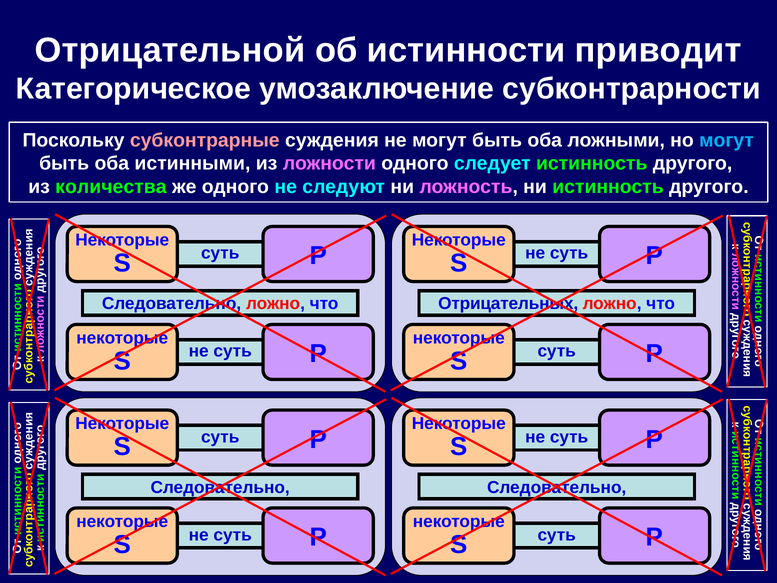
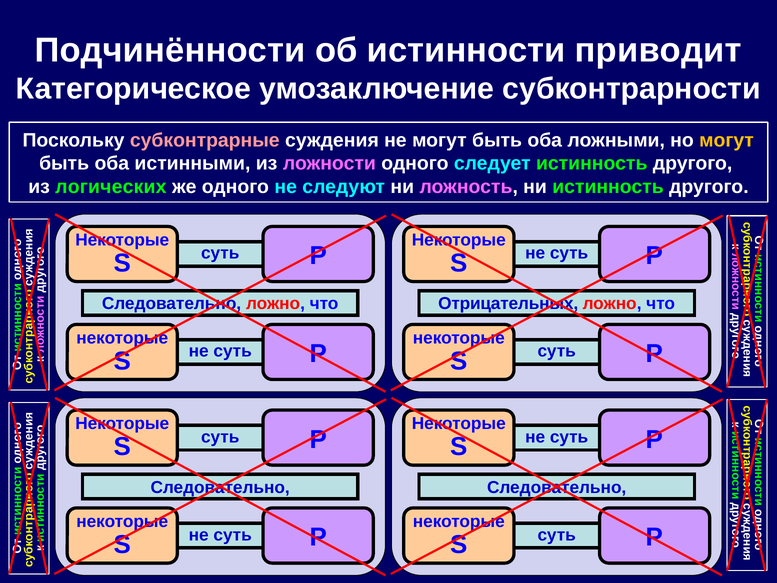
Отрицательной: Отрицательной -> Подчинённости
могут at (726, 140) colour: light blue -> yellow
количества: количества -> логических
